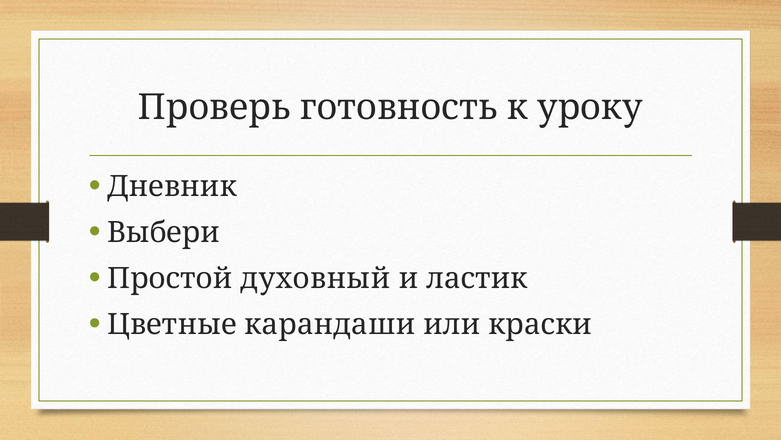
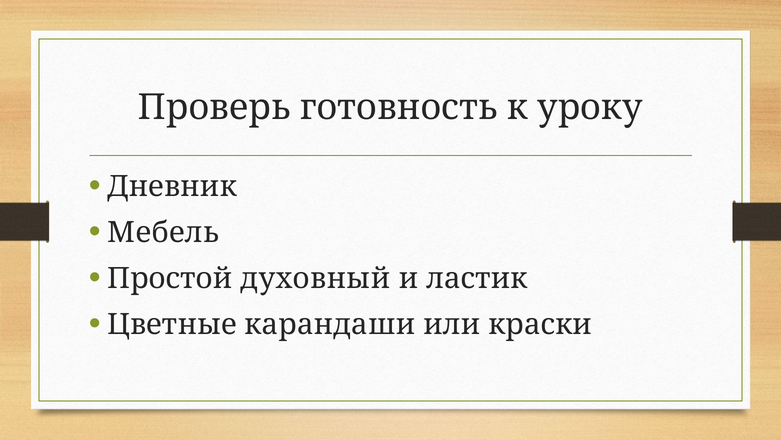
Выбери: Выбери -> Мебель
